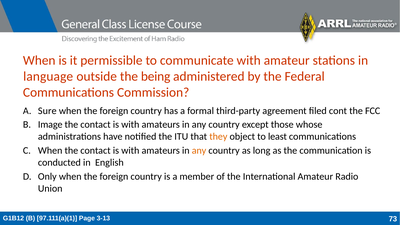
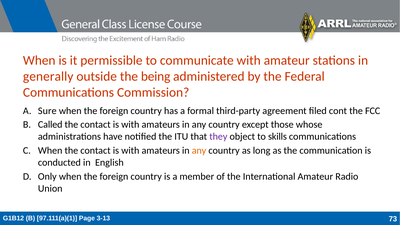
language: language -> generally
Image: Image -> Called
they colour: orange -> purple
least: least -> skills
